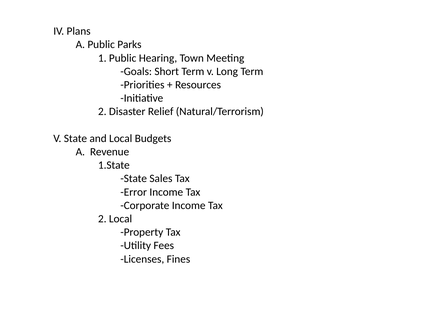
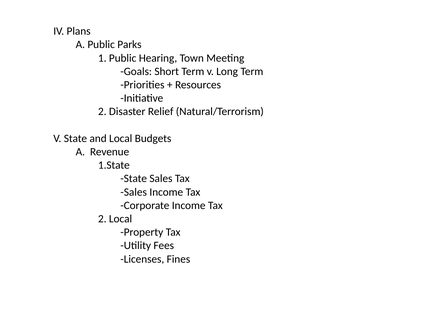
Error at (134, 192): Error -> Sales
